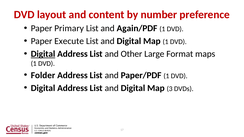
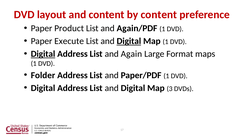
by number: number -> content
Primary: Primary -> Product
Digital at (129, 41) underline: none -> present
Other: Other -> Again
